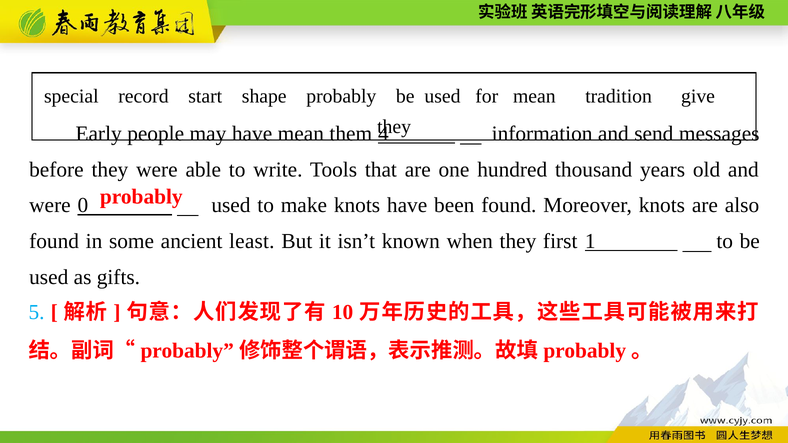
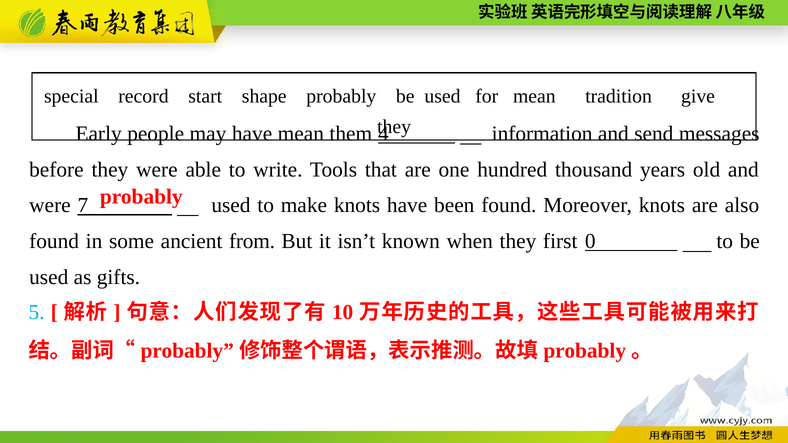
0: 0 -> 7
least: least -> from
1: 1 -> 0
